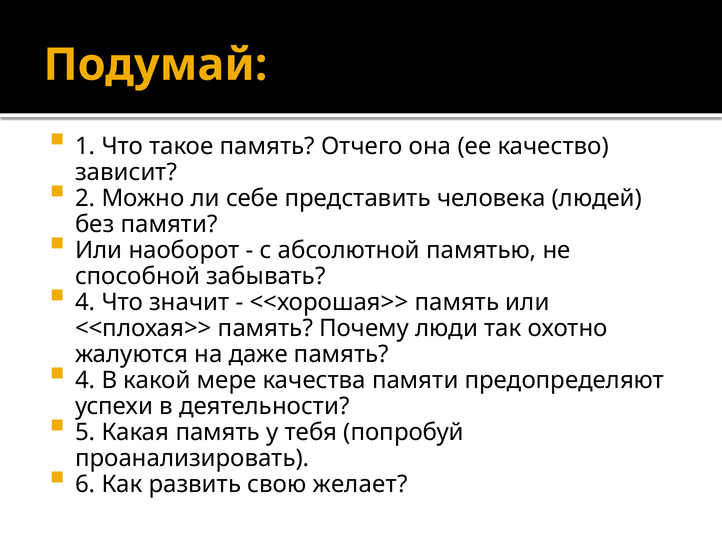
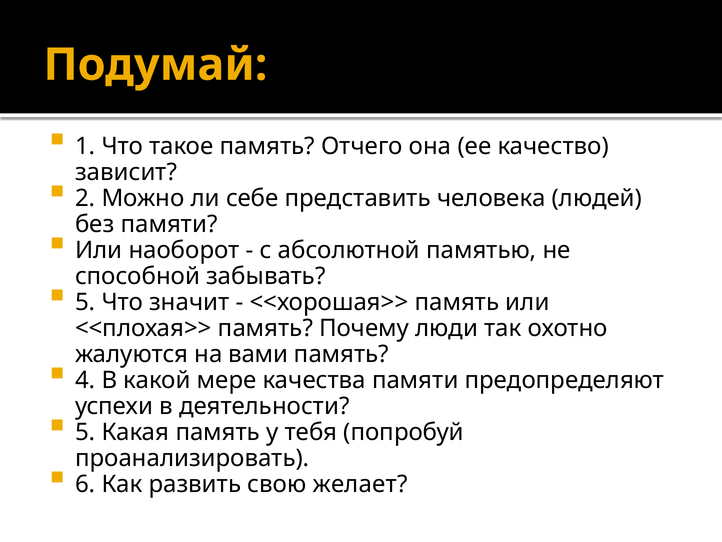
4 at (85, 302): 4 -> 5
даже: даже -> вами
